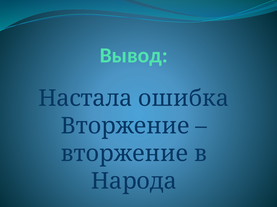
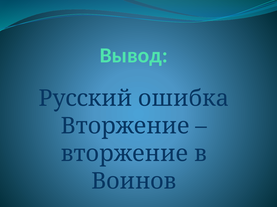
Настала: Настала -> Русский
Народа: Народа -> Воинов
